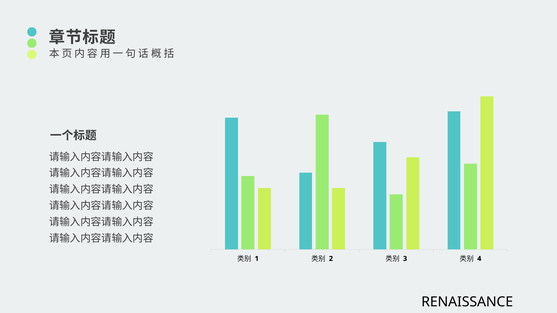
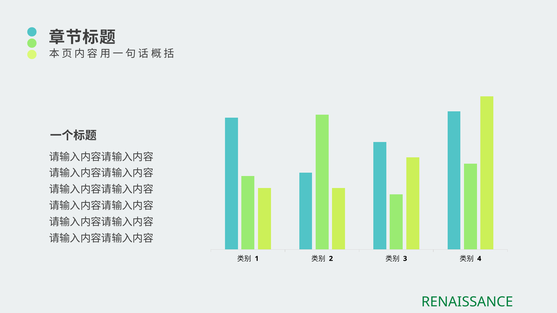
RENAISSANCE colour: black -> green
